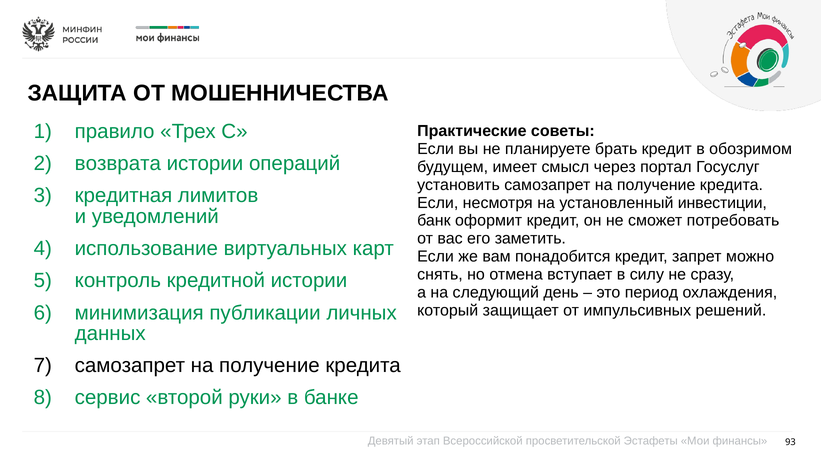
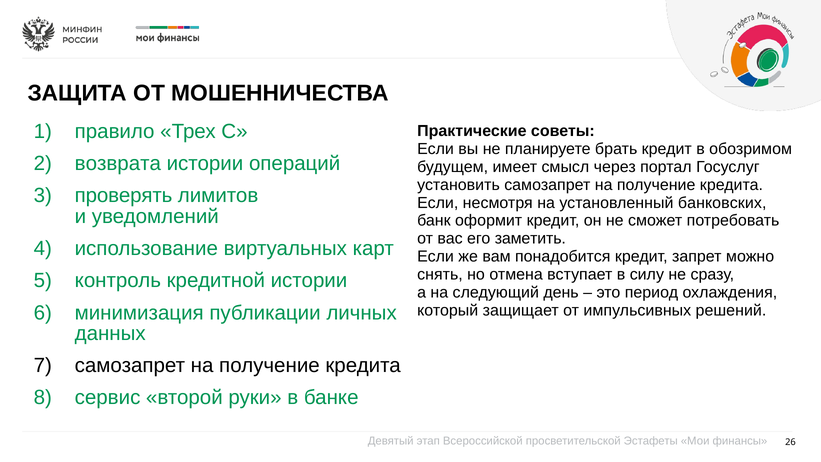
кредитная: кредитная -> проверять
инвестиции: инвестиции -> банковских
93: 93 -> 26
